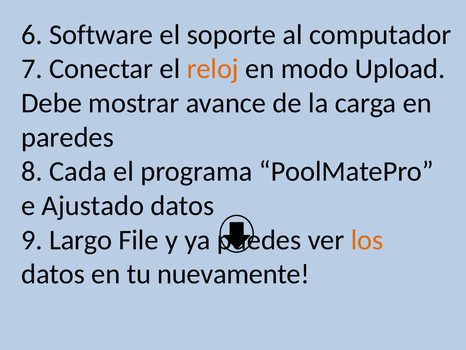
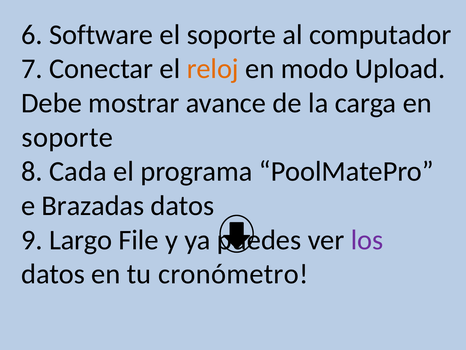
paredes at (67, 137): paredes -> soporte
Ajustado: Ajustado -> Brazadas
los colour: orange -> purple
nuevamente: nuevamente -> cronómetro
